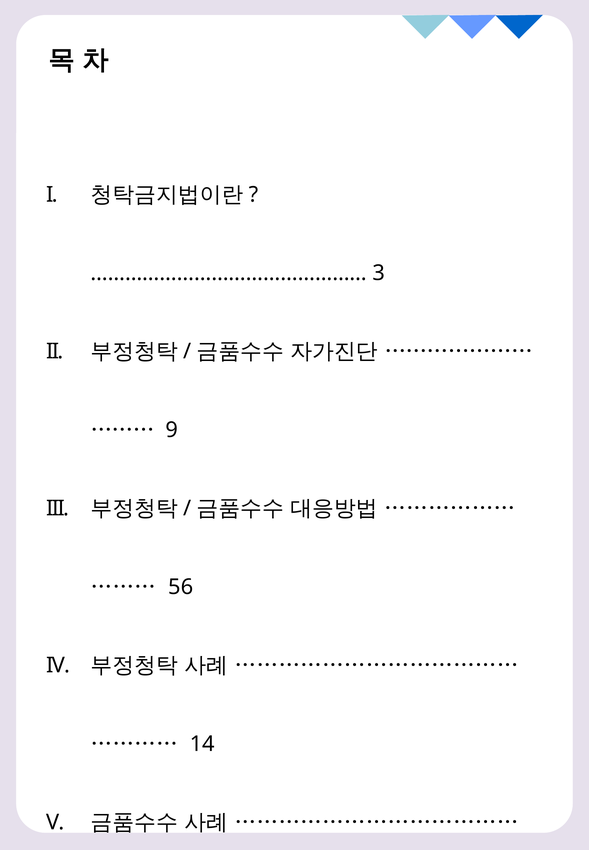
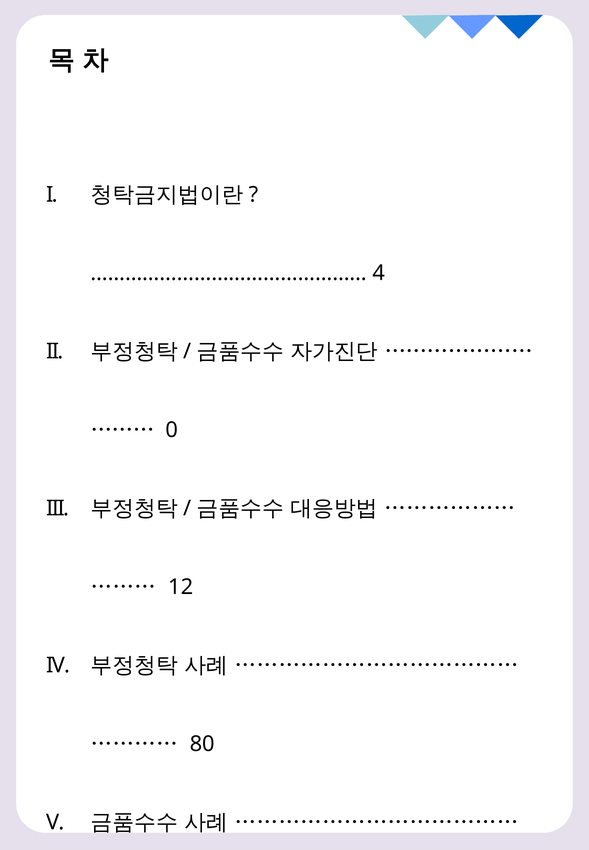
3: 3 -> 4
9: 9 -> 0
56: 56 -> 12
14: 14 -> 80
